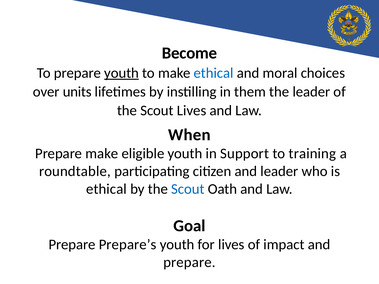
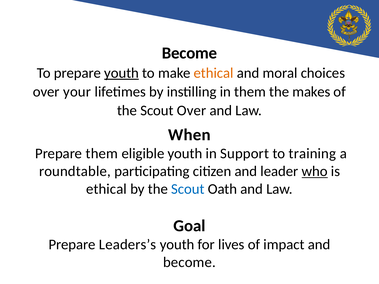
ethical at (214, 73) colour: blue -> orange
units: units -> your
the leader: leader -> makes
Scout Lives: Lives -> Over
Prepare make: make -> them
who underline: none -> present
Prepare’s: Prepare’s -> Leaders’s
prepare at (189, 262): prepare -> become
